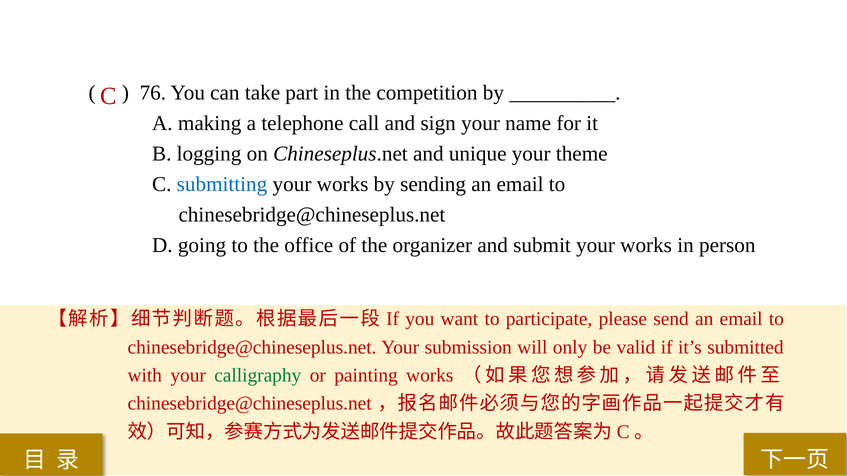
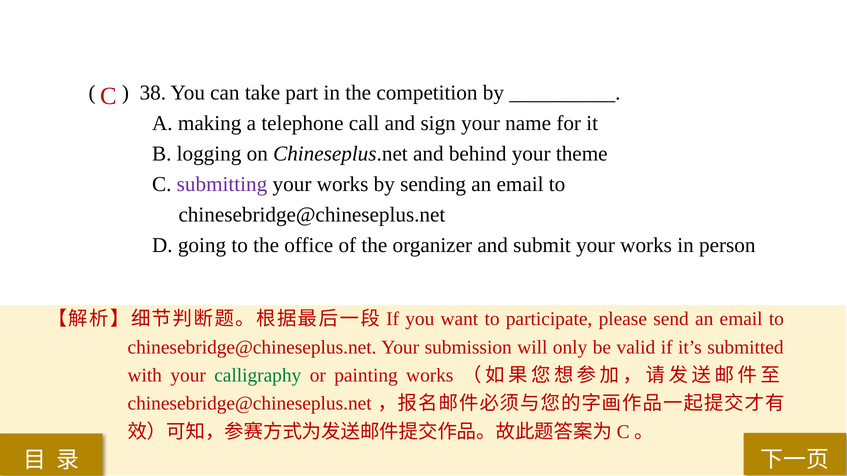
76: 76 -> 38
unique: unique -> behind
submitting colour: blue -> purple
